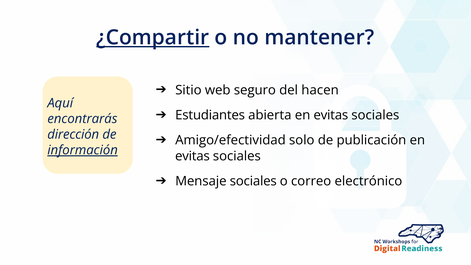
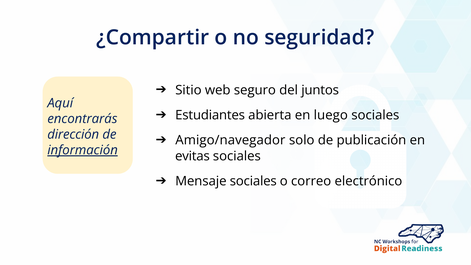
¿Compartir underline: present -> none
mantener: mantener -> seguridad
hacen: hacen -> juntos
abierta en evitas: evitas -> luego
Amigo/efectividad: Amigo/efectividad -> Amigo/navegador
